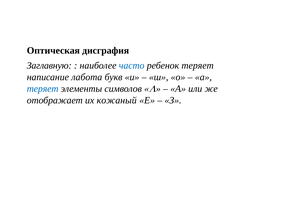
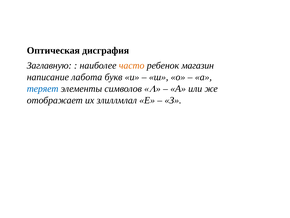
часто colour: blue -> orange
ребенок теряет: теряет -> магазин
кожаный: кожаный -> злиллмлал
